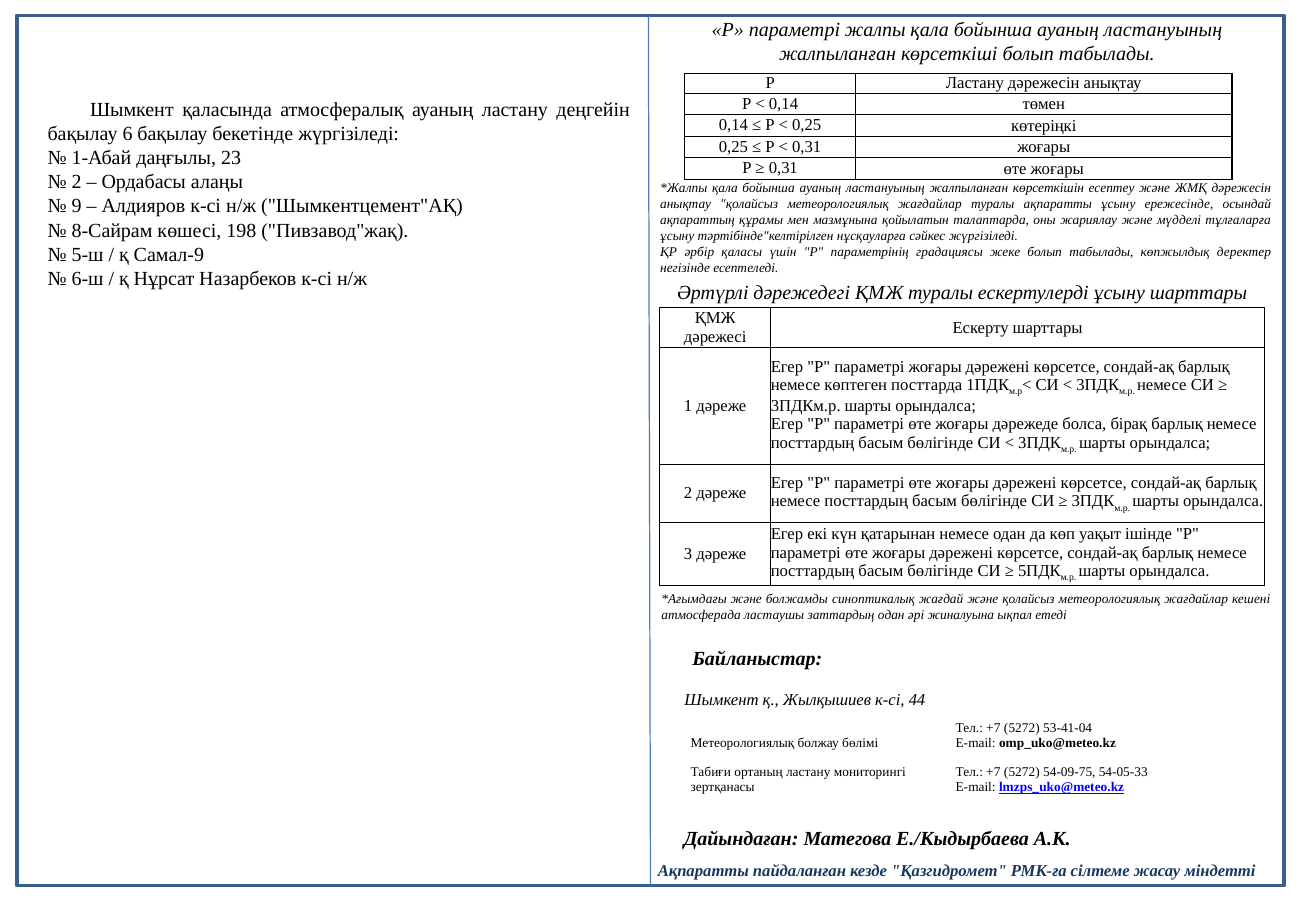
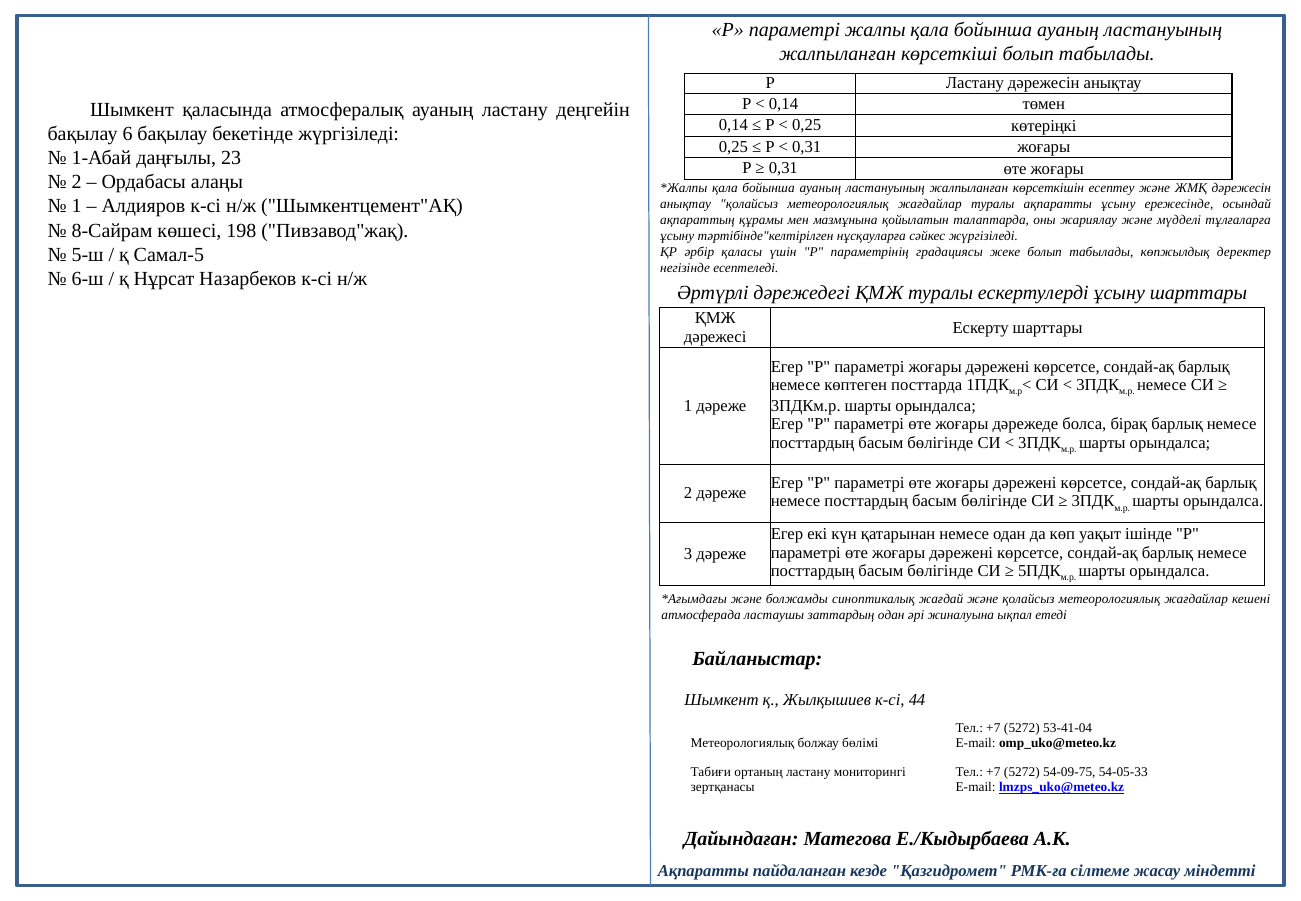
9 at (77, 206): 9 -> 1
Самал-9: Самал-9 -> Самал-5
